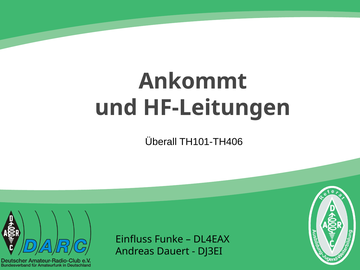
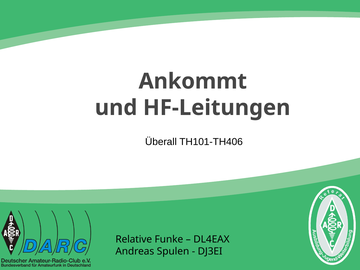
Einfluss: Einfluss -> Relative
Dauert: Dauert -> Spulen
